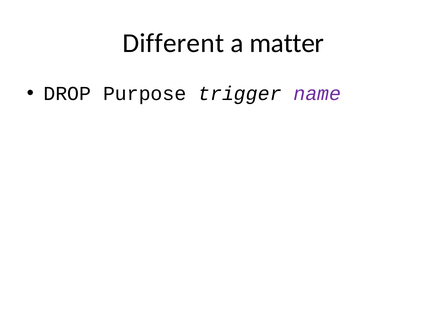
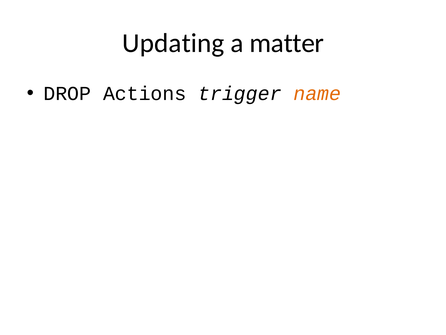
Different: Different -> Updating
Purpose: Purpose -> Actions
name colour: purple -> orange
